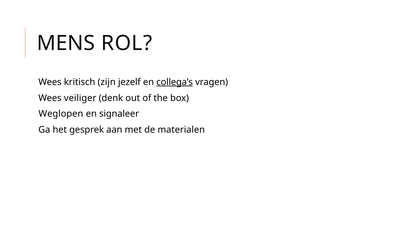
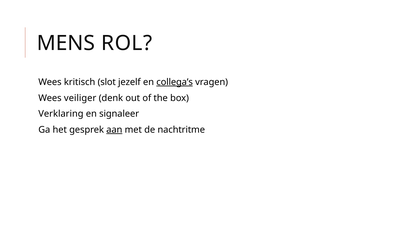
zijn: zijn -> slot
Weglopen: Weglopen -> Verklaring
aan underline: none -> present
materialen: materialen -> nachtritme
